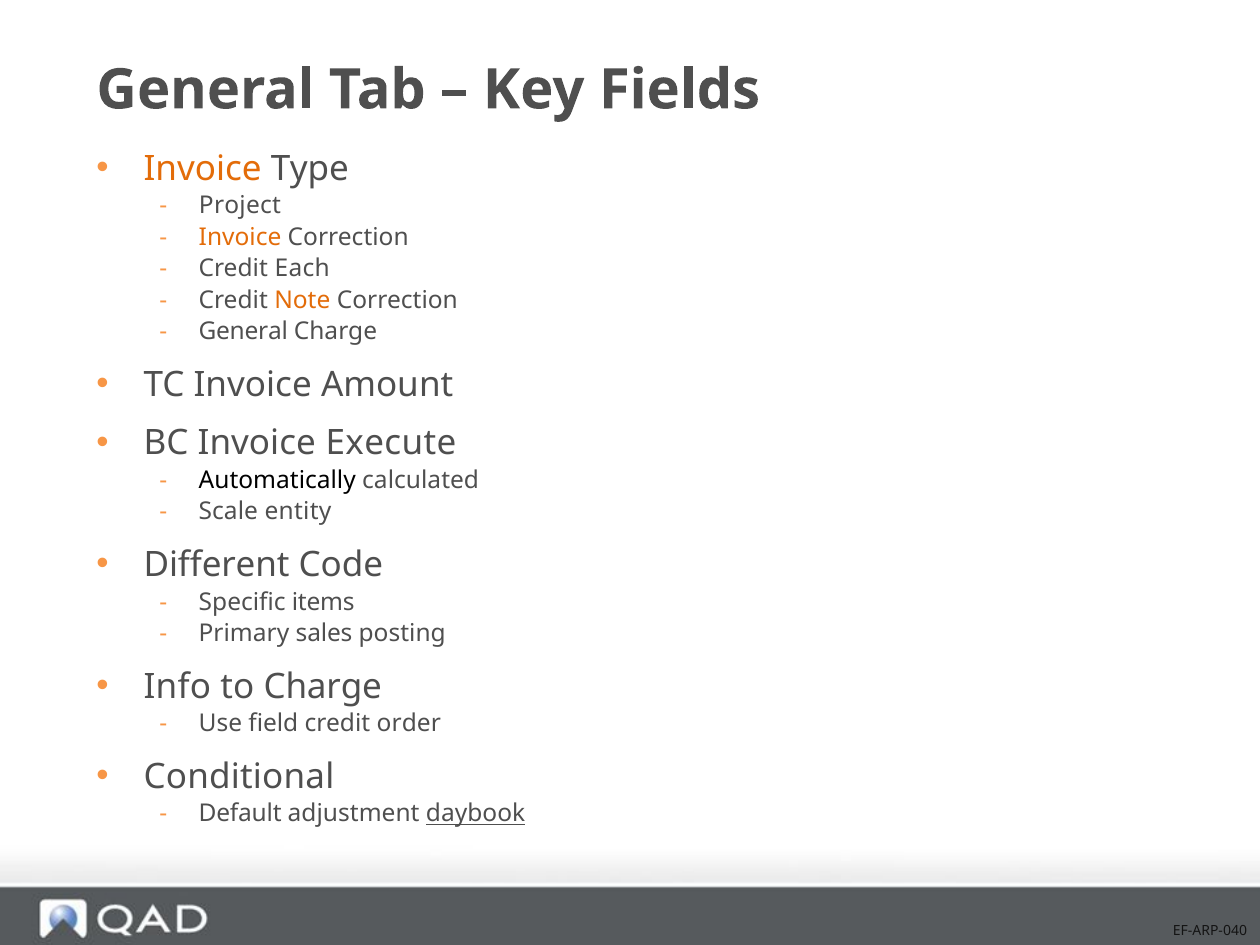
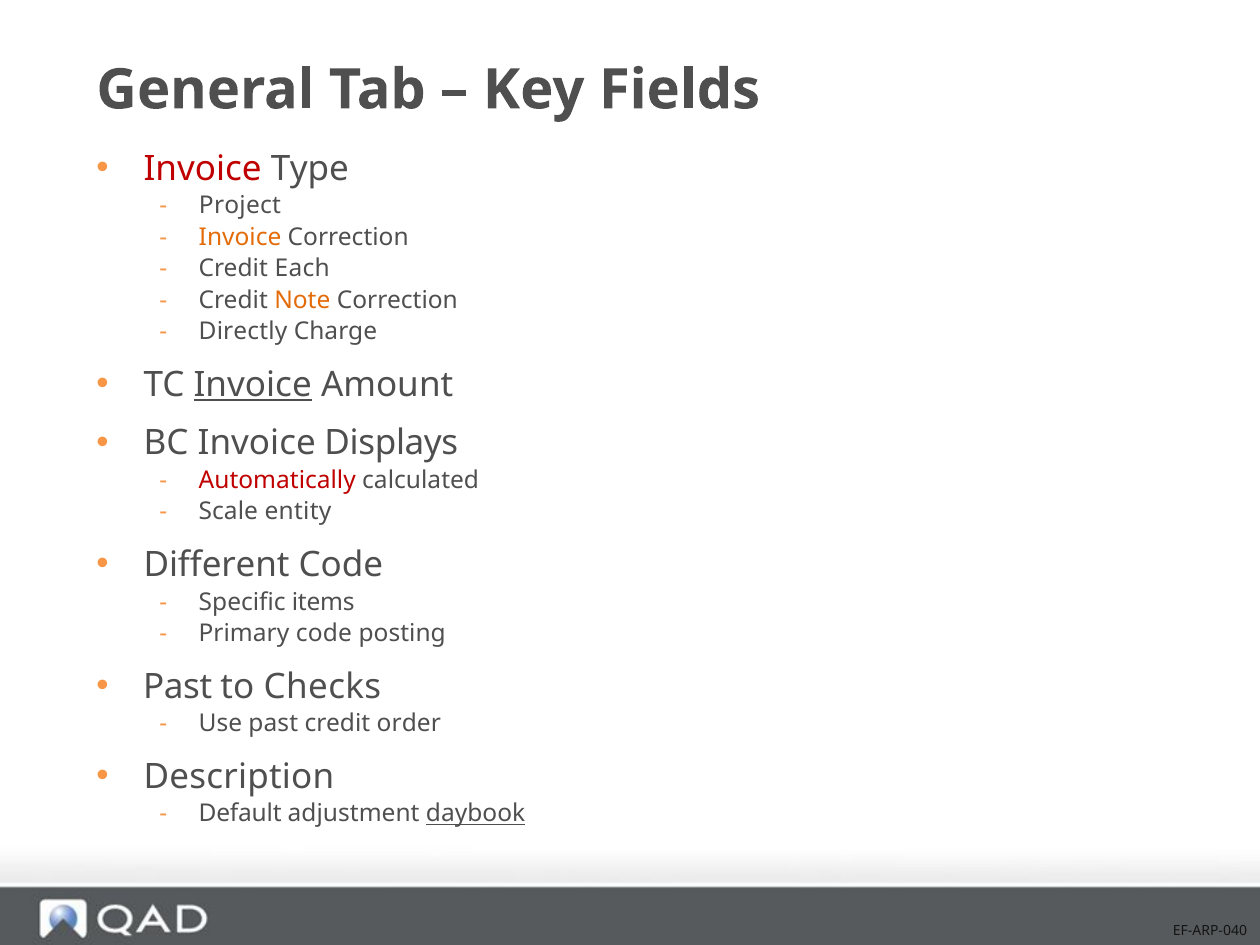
Invoice at (203, 169) colour: orange -> red
General at (243, 331): General -> Directly
Invoice at (253, 384) underline: none -> present
Execute: Execute -> Displays
Automatically colour: black -> red
Primary sales: sales -> code
Info at (177, 686): Info -> Past
to Charge: Charge -> Checks
Use field: field -> past
Conditional: Conditional -> Description
